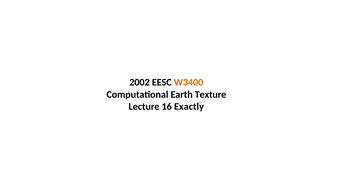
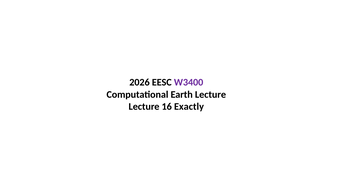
2002: 2002 -> 2026
W3400 colour: orange -> purple
Earth Texture: Texture -> Lecture
